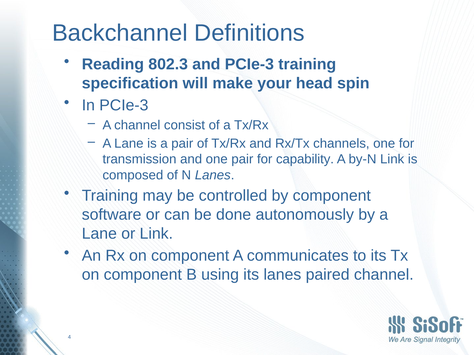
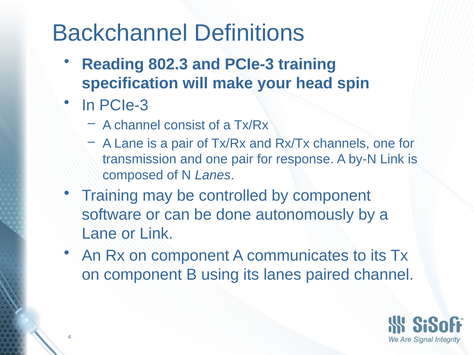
capability: capability -> response
